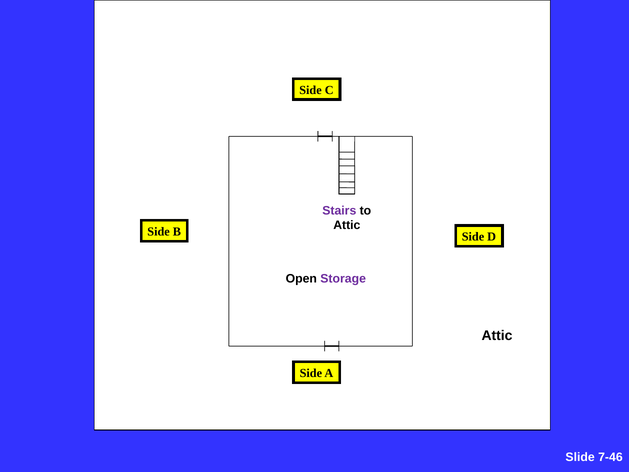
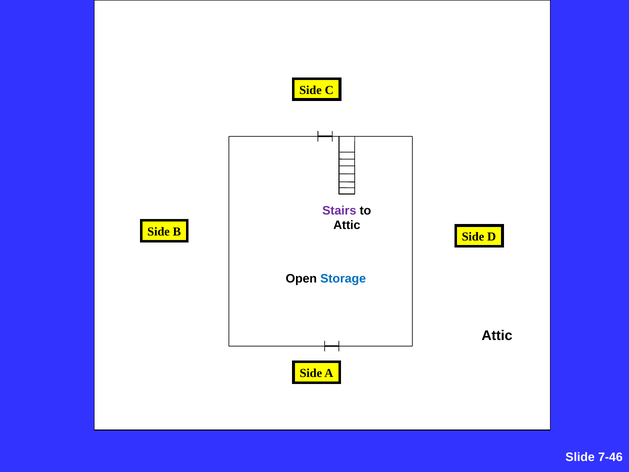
Storage colour: purple -> blue
